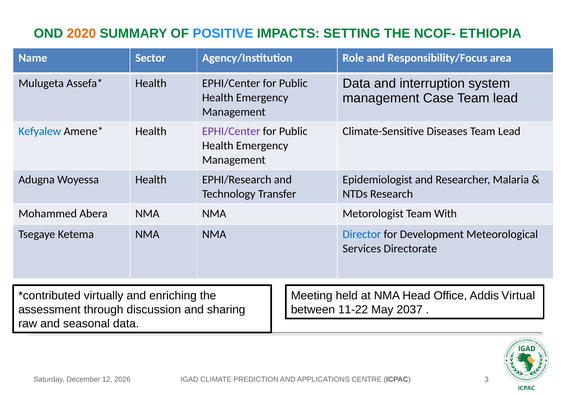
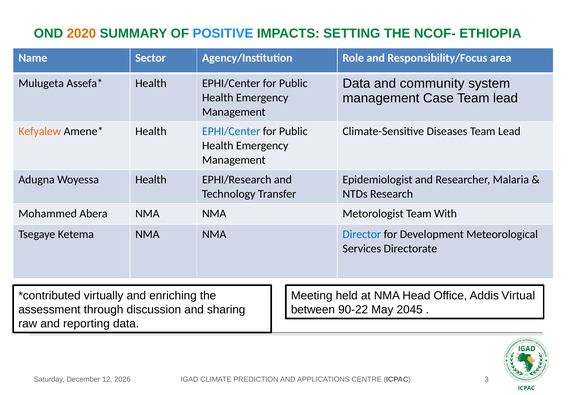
interruption: interruption -> community
Kefyalew colour: blue -> orange
EPHI/Center at (231, 132) colour: purple -> blue
11-22: 11-22 -> 90-22
2037: 2037 -> 2045
seasonal: seasonal -> reporting
